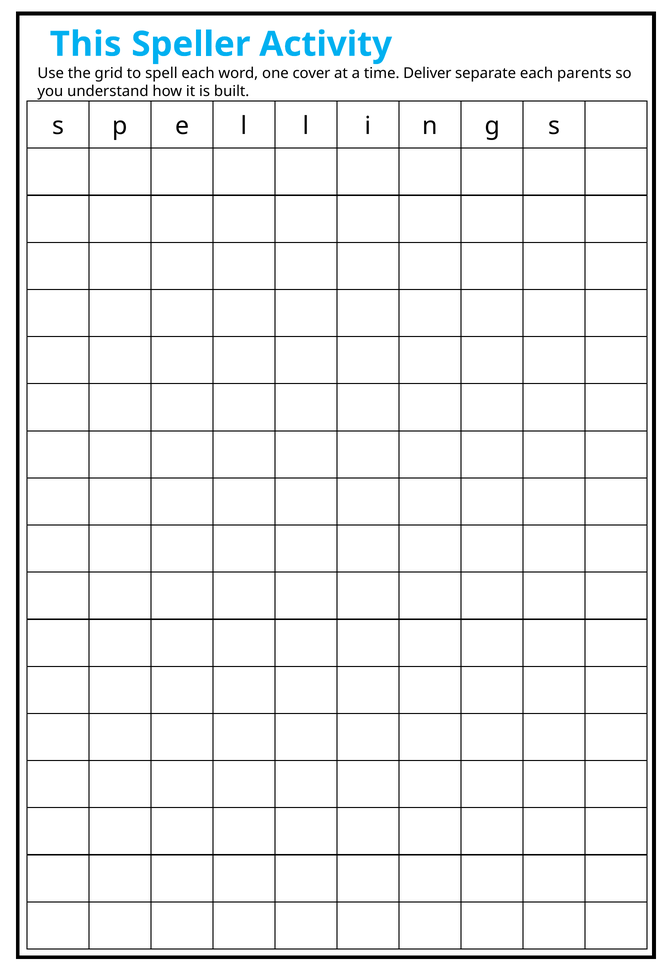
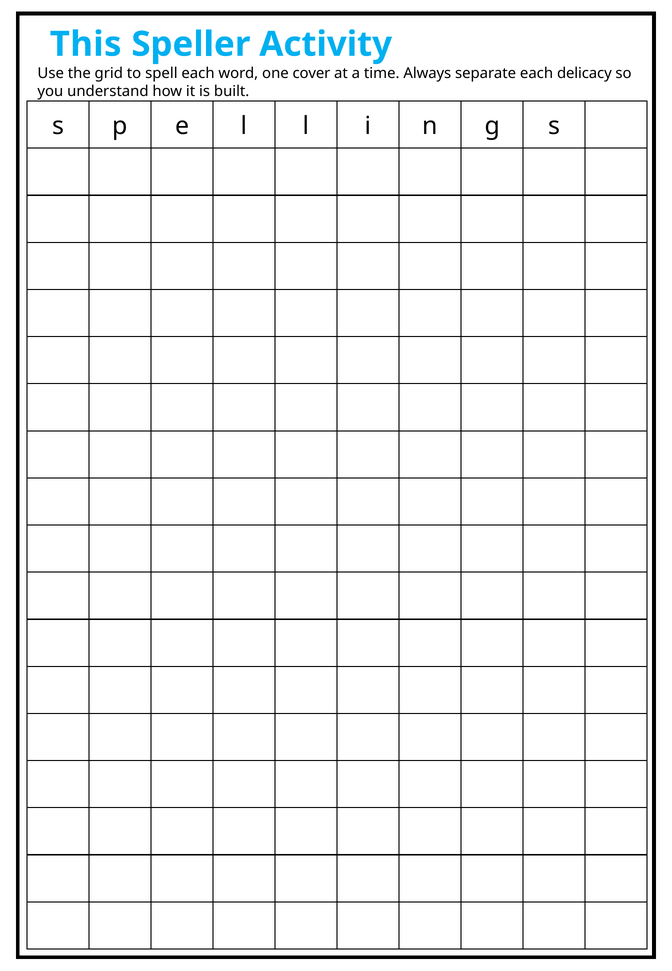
Deliver: Deliver -> Always
parents: parents -> delicacy
